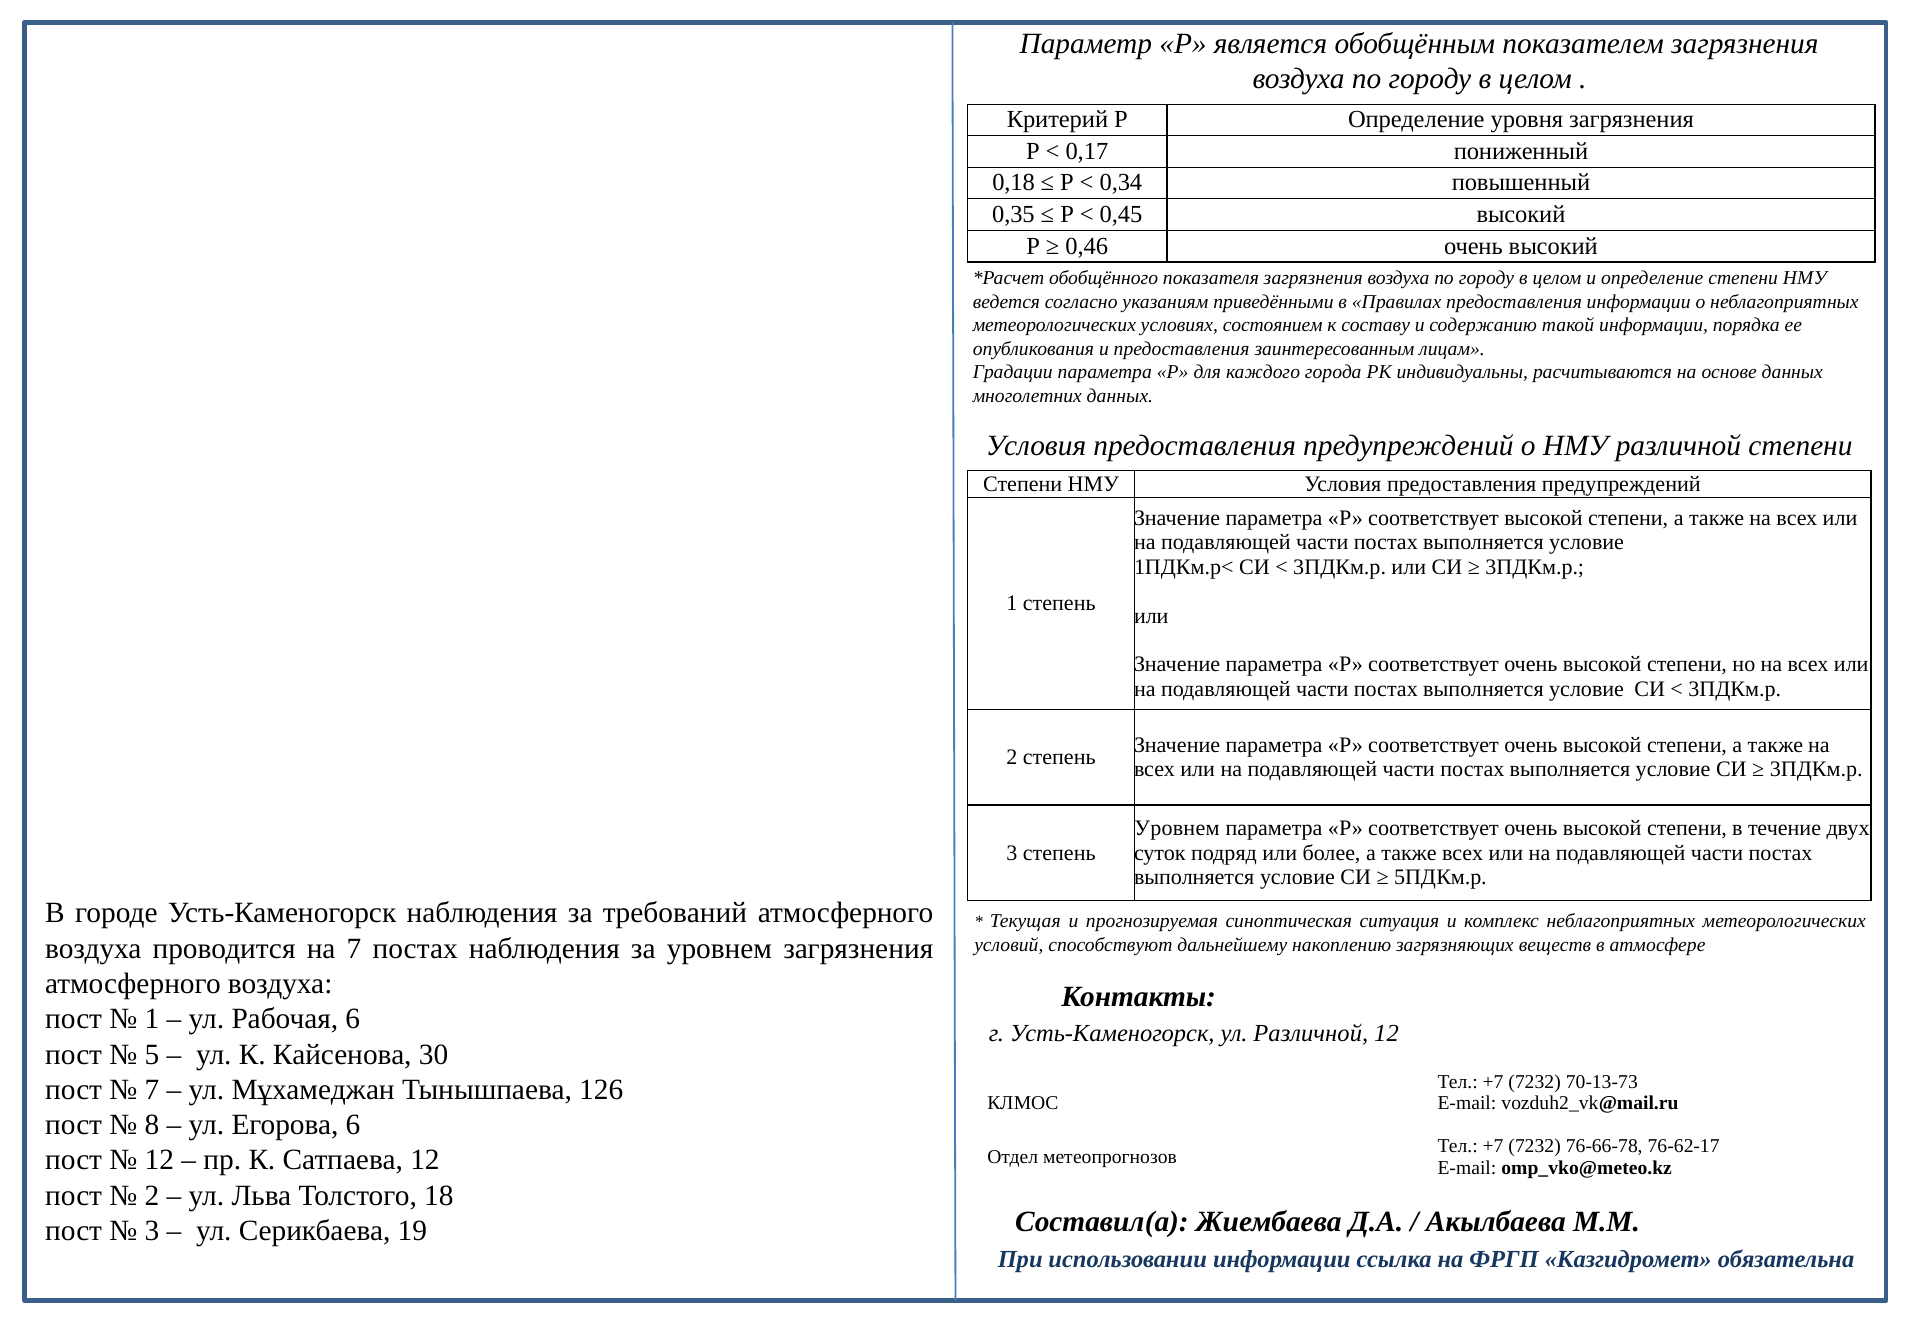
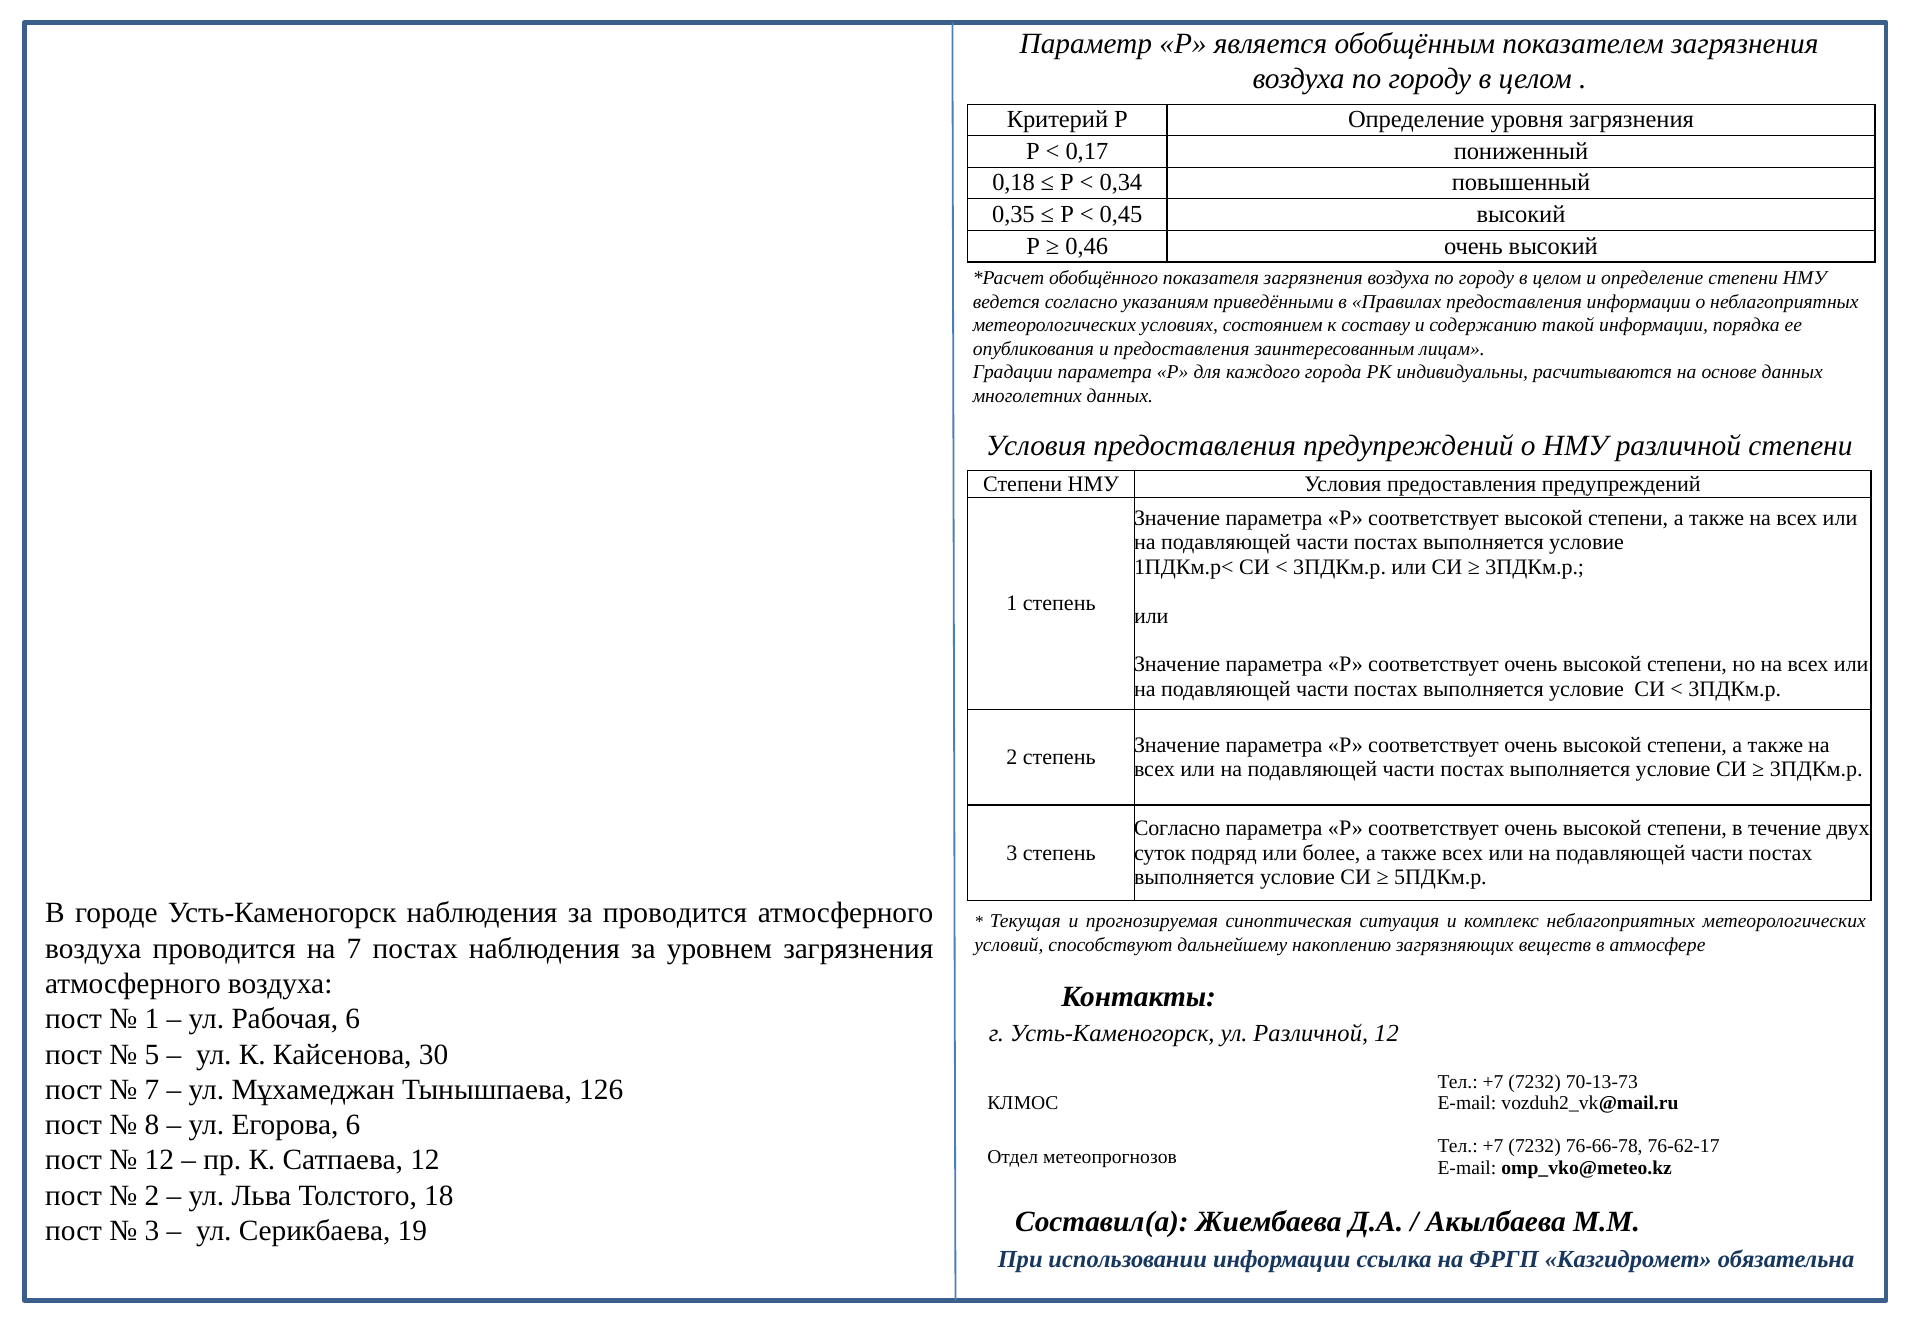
Уровнем at (1177, 829): Уровнем -> Согласно
за требований: требований -> проводится
